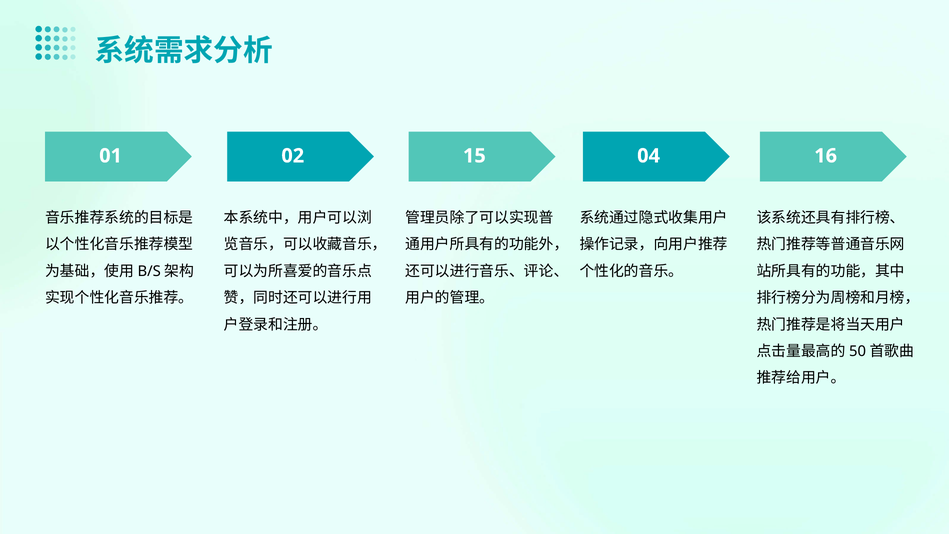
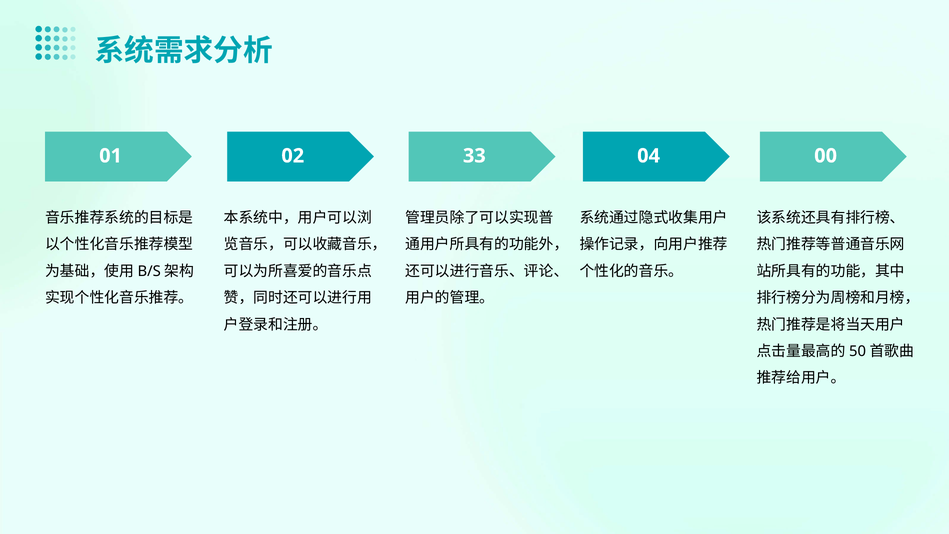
15: 15 -> 33
16: 16 -> 00
